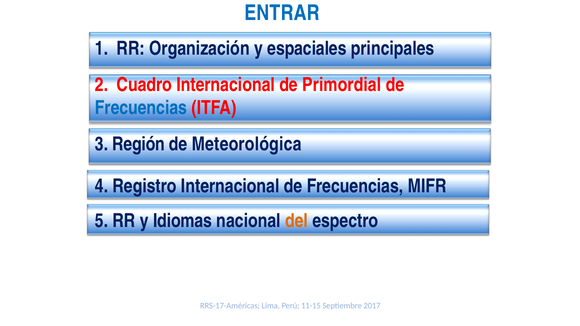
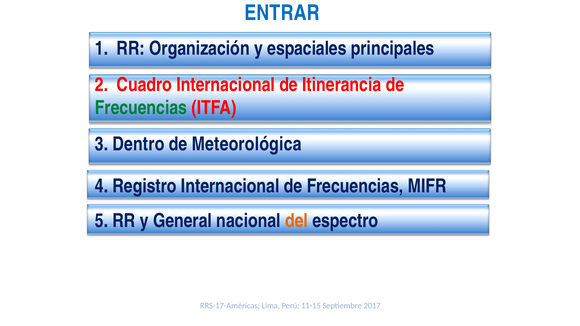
Primordial: Primordial -> Itinerancia
Frecuencias at (141, 108) colour: blue -> green
Región: Región -> Dentro
Idiomas: Idiomas -> General
